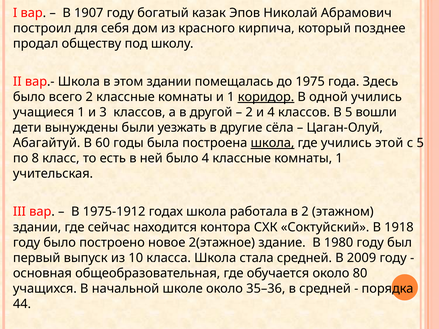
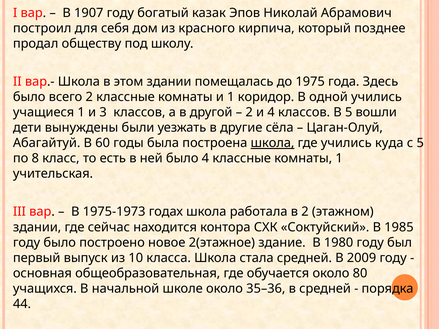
коридор underline: present -> none
этой: этой -> куда
1975-1912: 1975-1912 -> 1975-1973
1918: 1918 -> 1985
